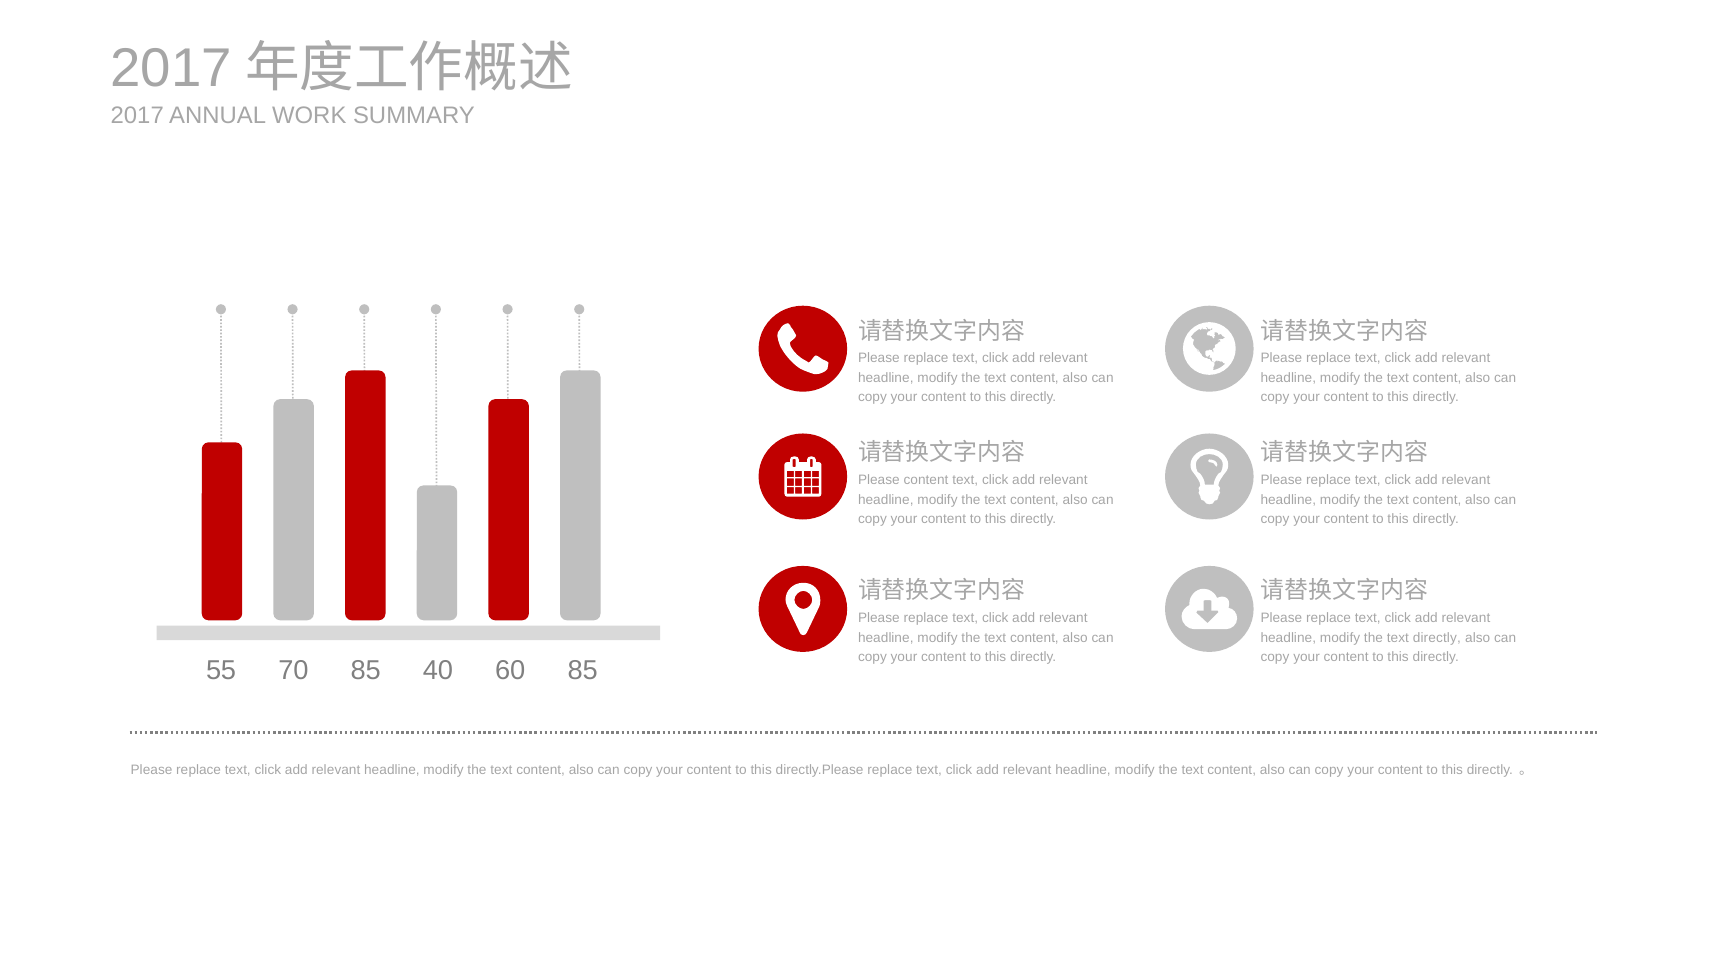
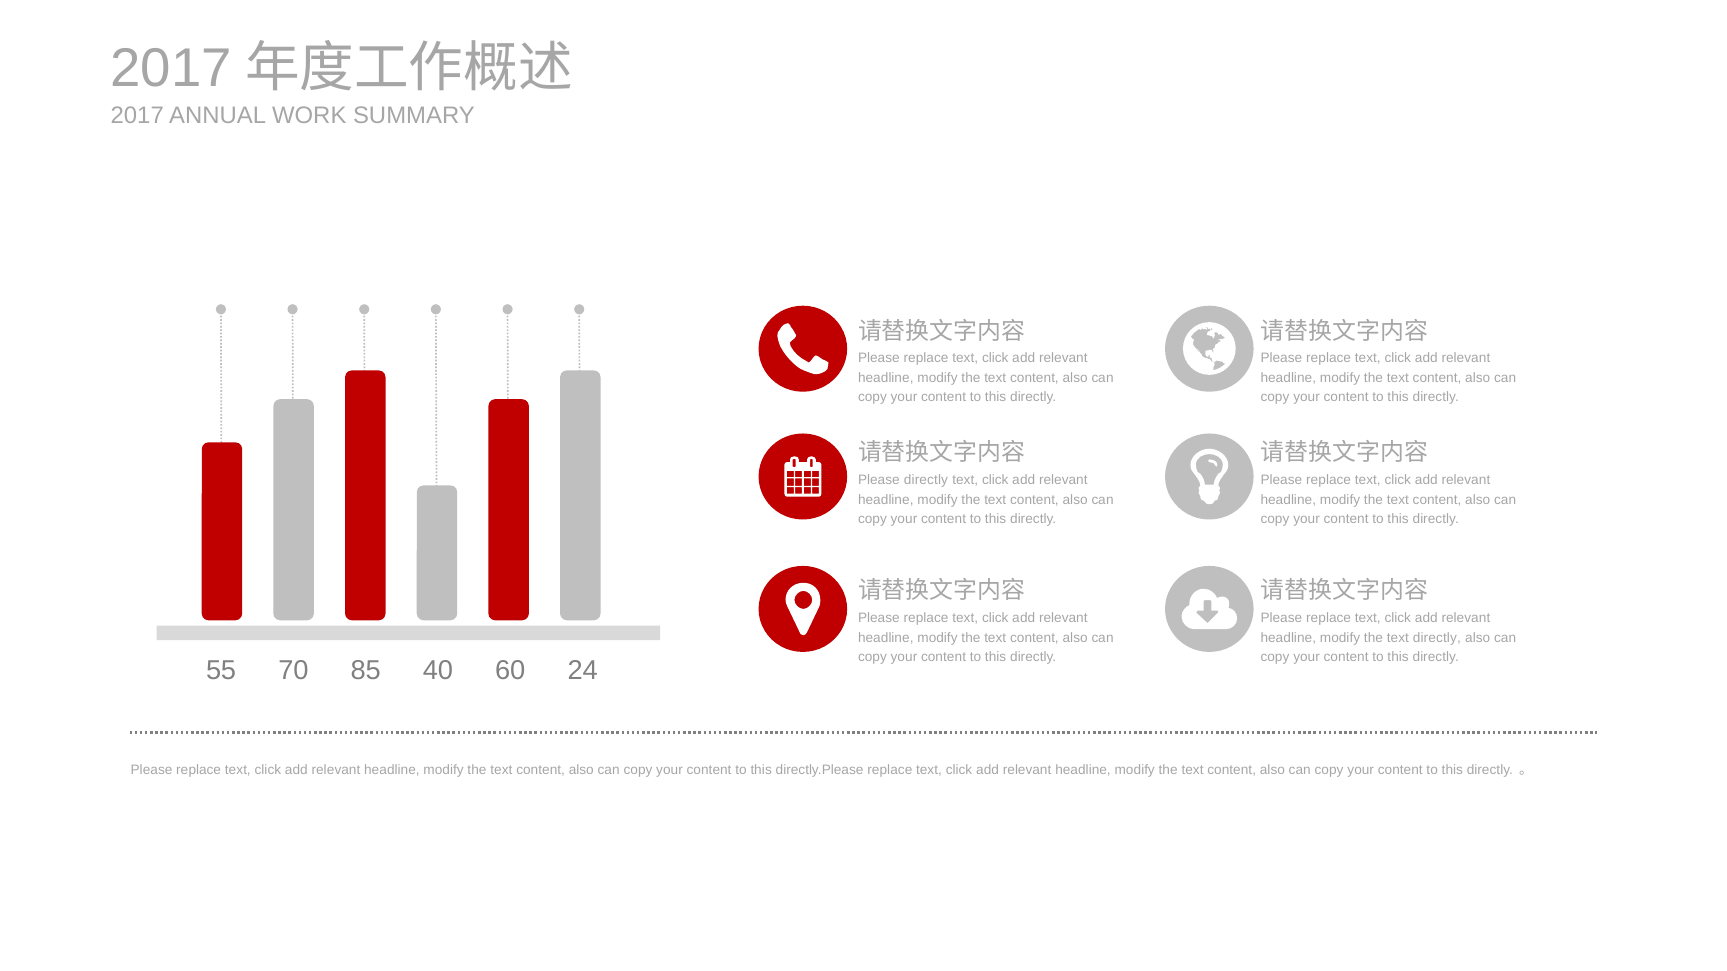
Please content: content -> directly
60 85: 85 -> 24
